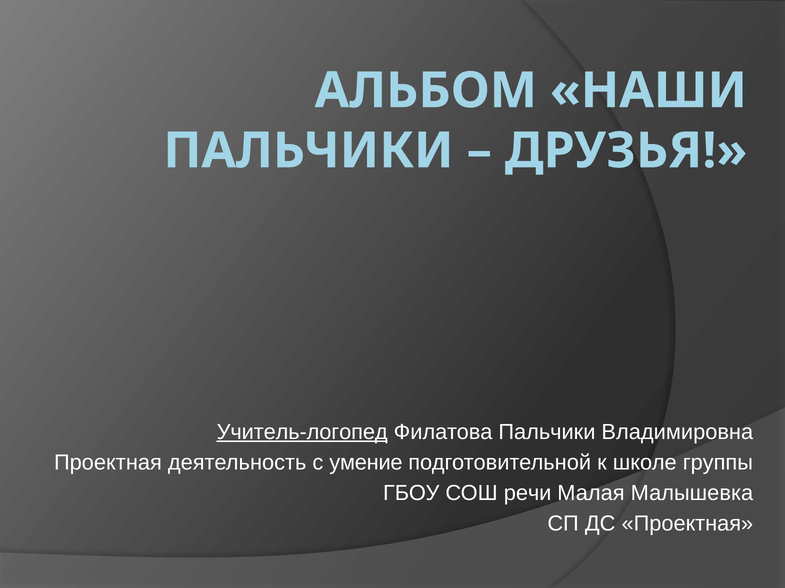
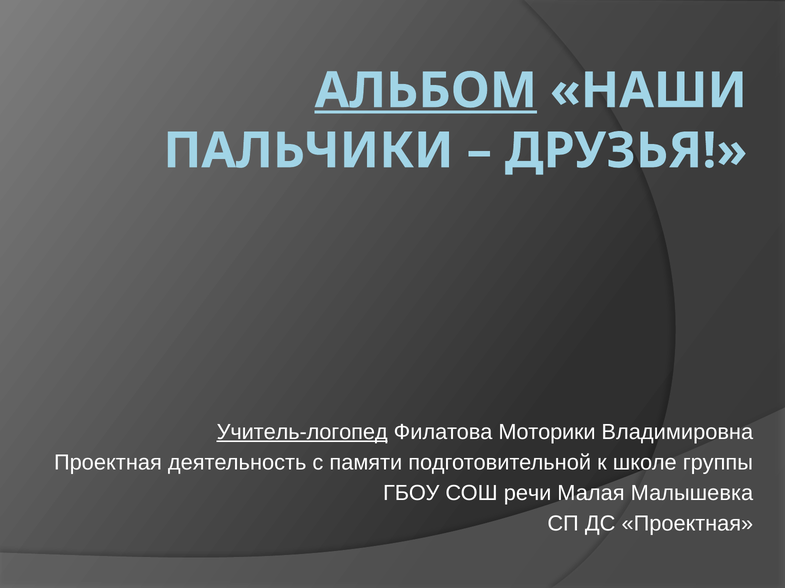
АЛЬБОМ underline: none -> present
Филатова Пальчики: Пальчики -> Моторики
умение: умение -> памяти
